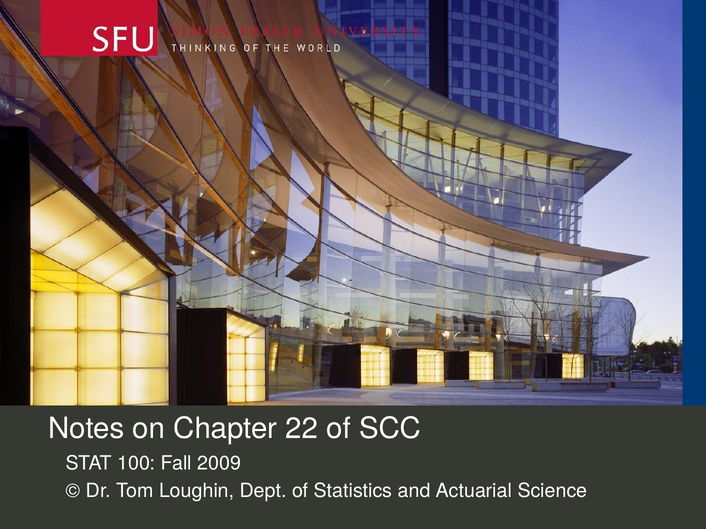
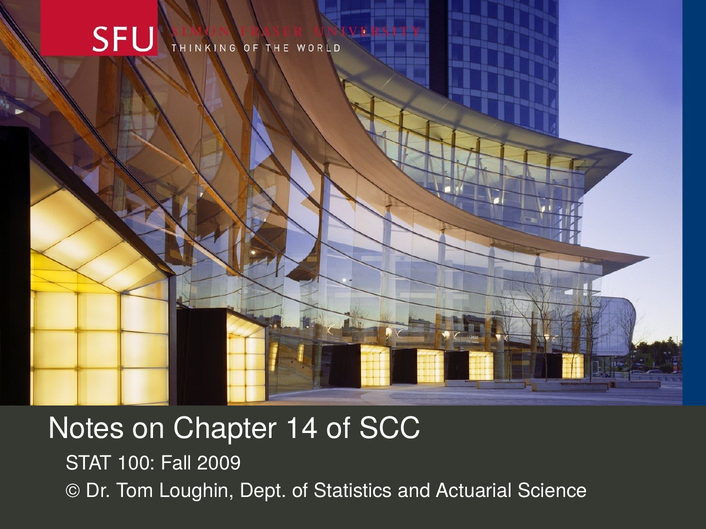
22: 22 -> 14
